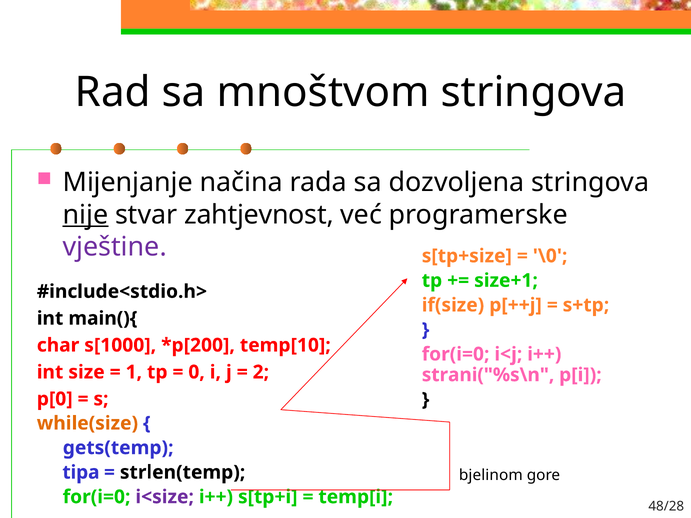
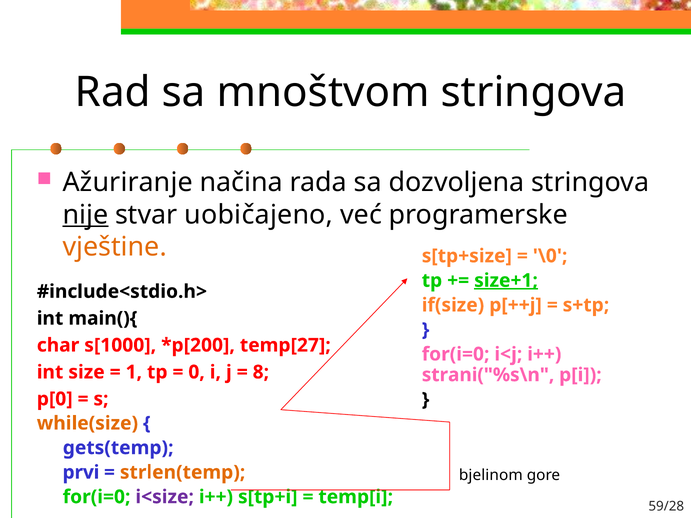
Mijenjanje: Mijenjanje -> Ažuriranje
zahtjevnost: zahtjevnost -> uobičajeno
vještine colour: purple -> orange
size+1 underline: none -> present
temp[10: temp[10 -> temp[27
2: 2 -> 8
tipa: tipa -> prvi
strlen(temp colour: black -> orange
48/28: 48/28 -> 59/28
